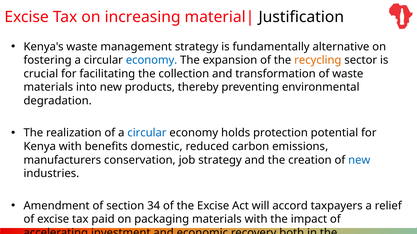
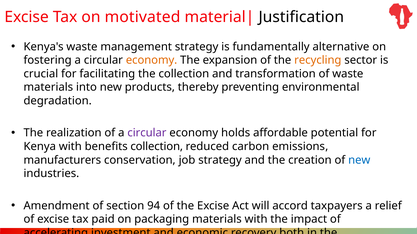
increasing: increasing -> motivated
economy at (152, 60) colour: blue -> orange
circular at (147, 133) colour: blue -> purple
protection: protection -> affordable
benefits domestic: domestic -> collection
34: 34 -> 94
